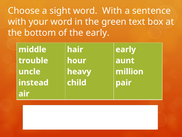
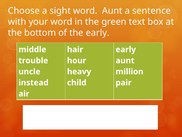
word With: With -> Aunt
